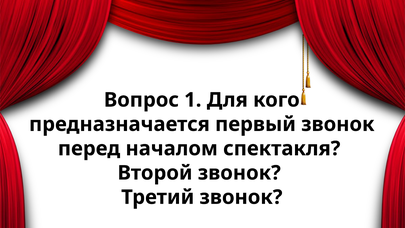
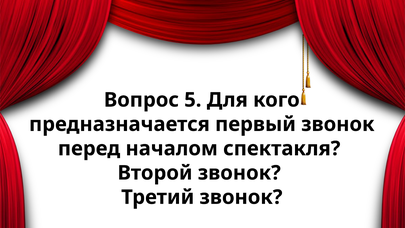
1: 1 -> 5
